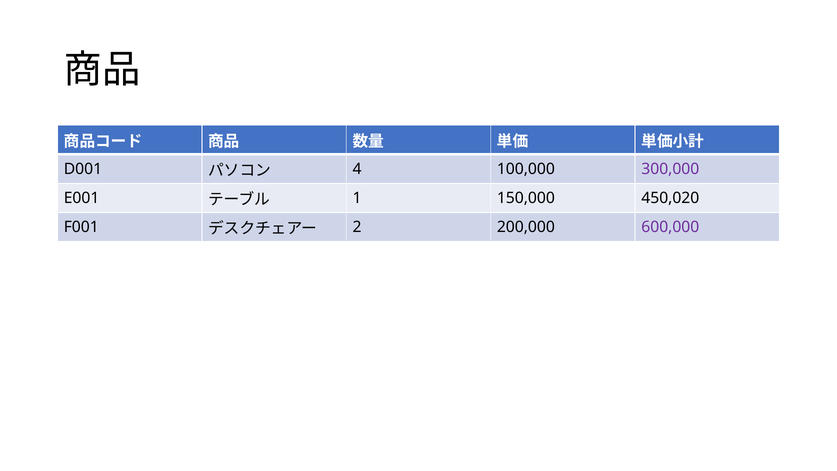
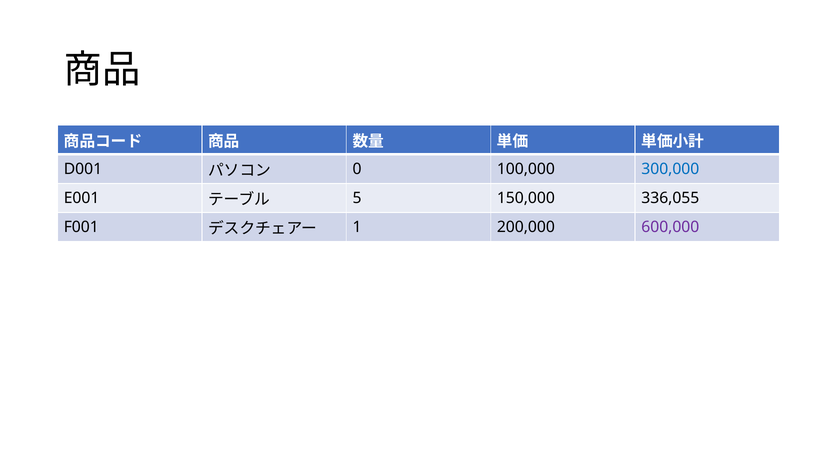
4: 4 -> 0
300,000 colour: purple -> blue
1: 1 -> 5
450,020: 450,020 -> 336,055
2: 2 -> 1
